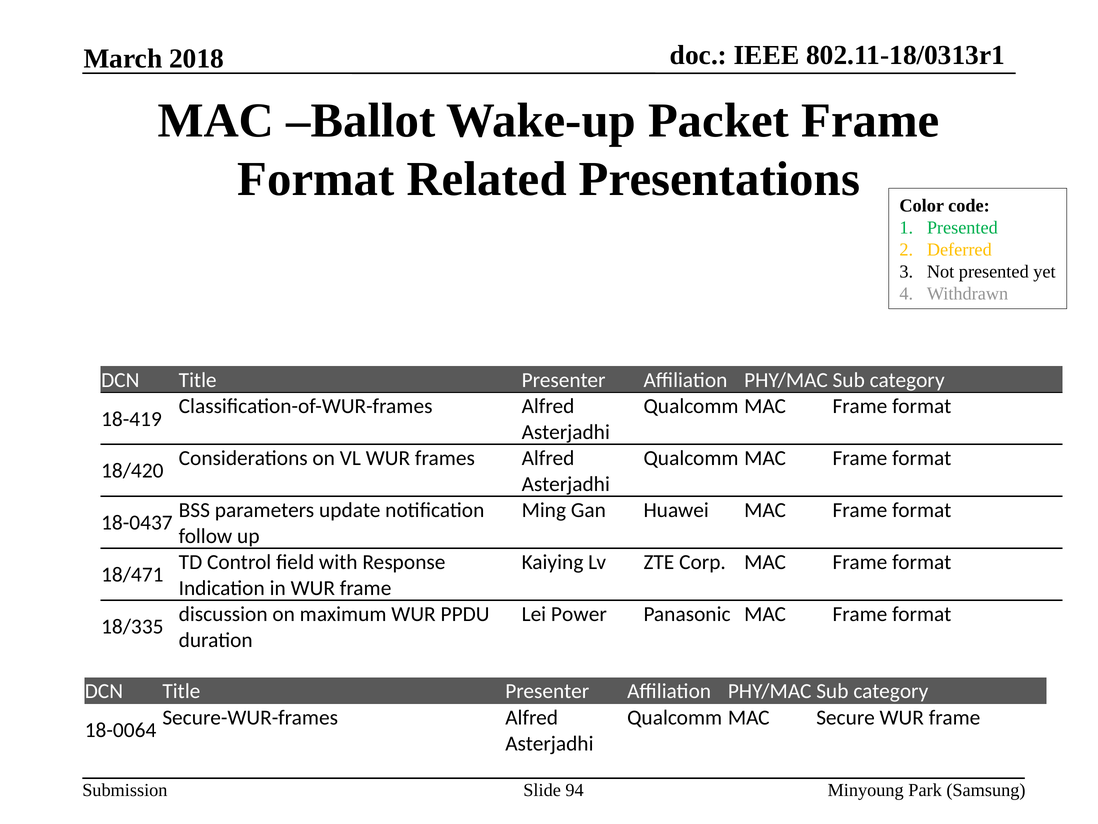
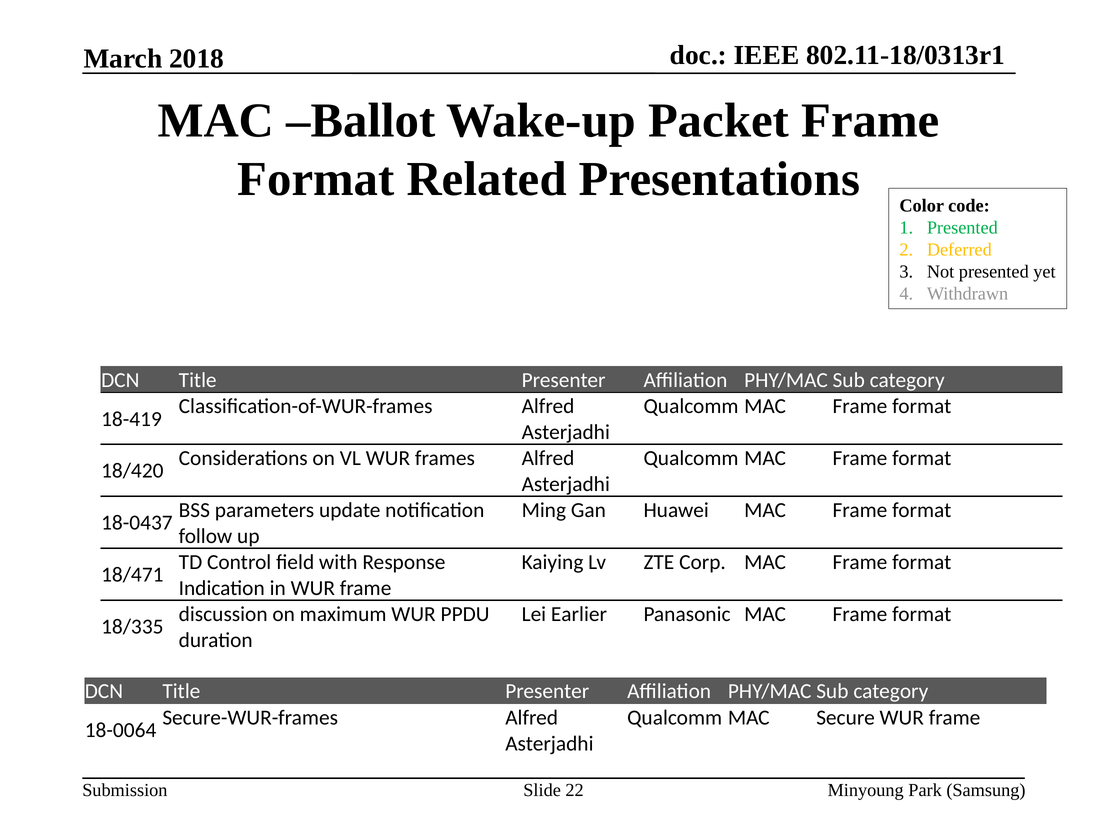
Power: Power -> Earlier
94: 94 -> 22
